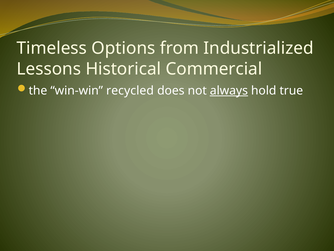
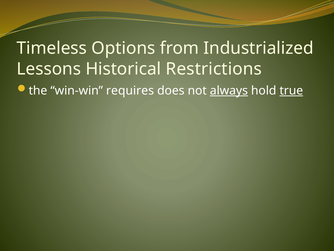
Commercial: Commercial -> Restrictions
recycled: recycled -> requires
true underline: none -> present
